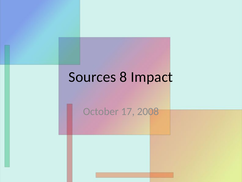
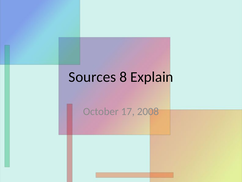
Impact: Impact -> Explain
